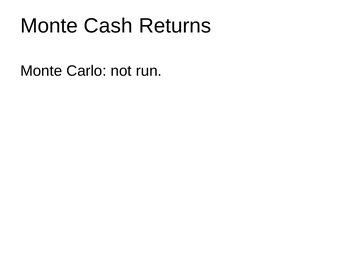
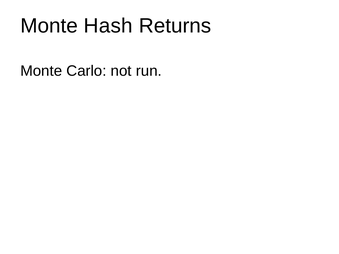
Cash: Cash -> Hash
